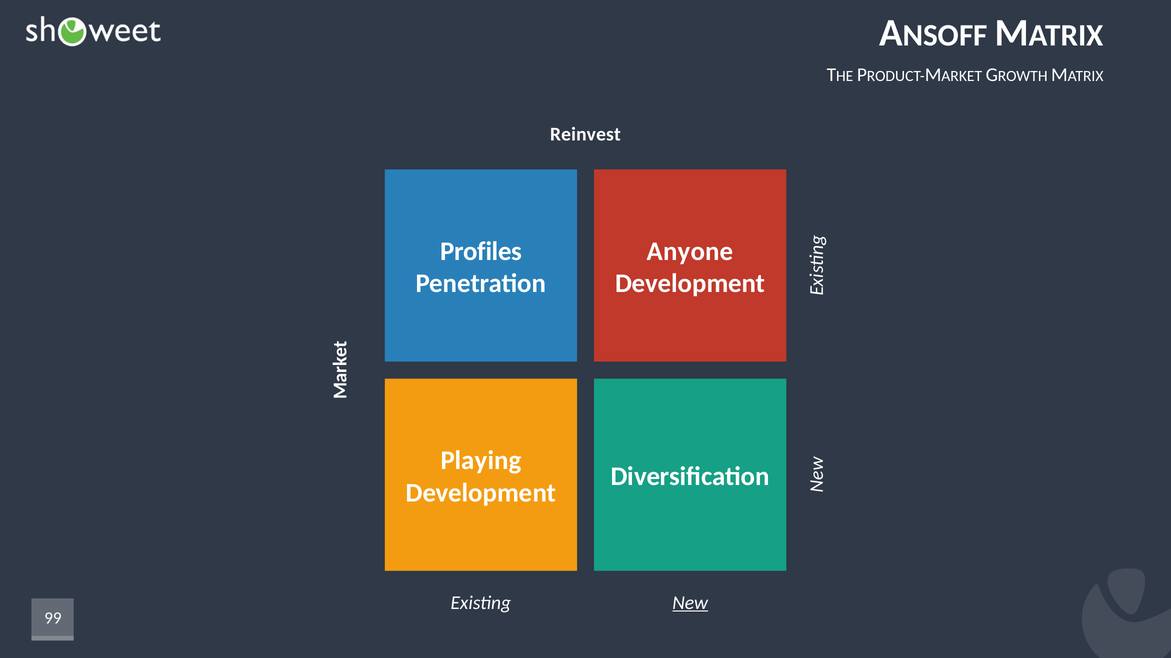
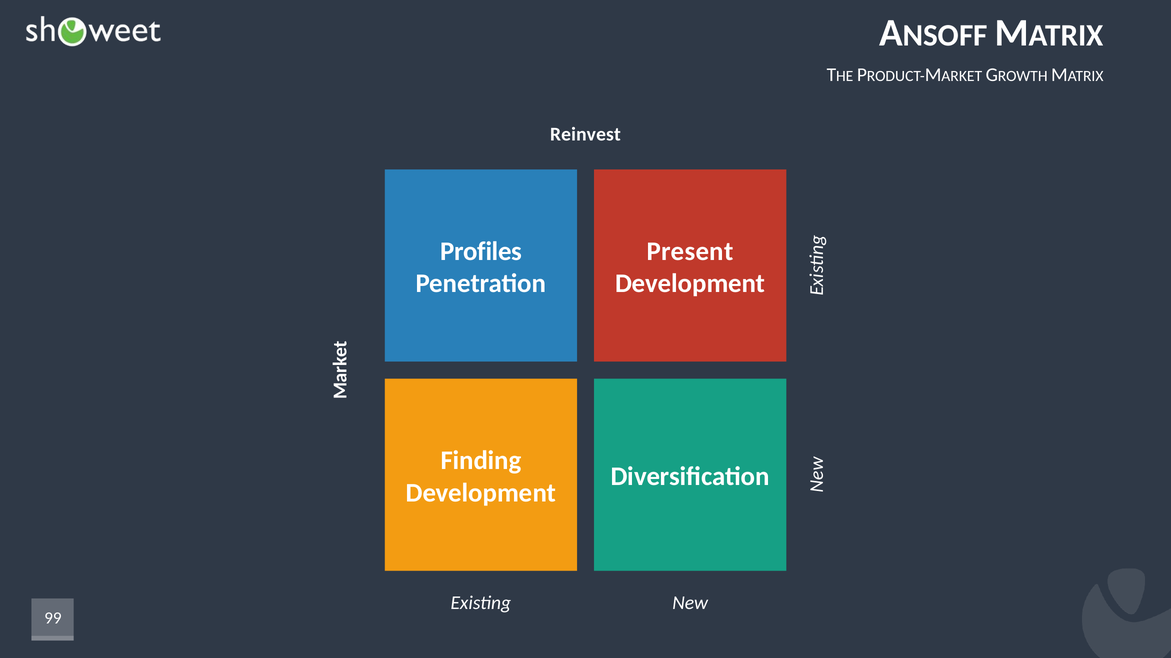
Anyone: Anyone -> Present
Playing: Playing -> Finding
New underline: present -> none
